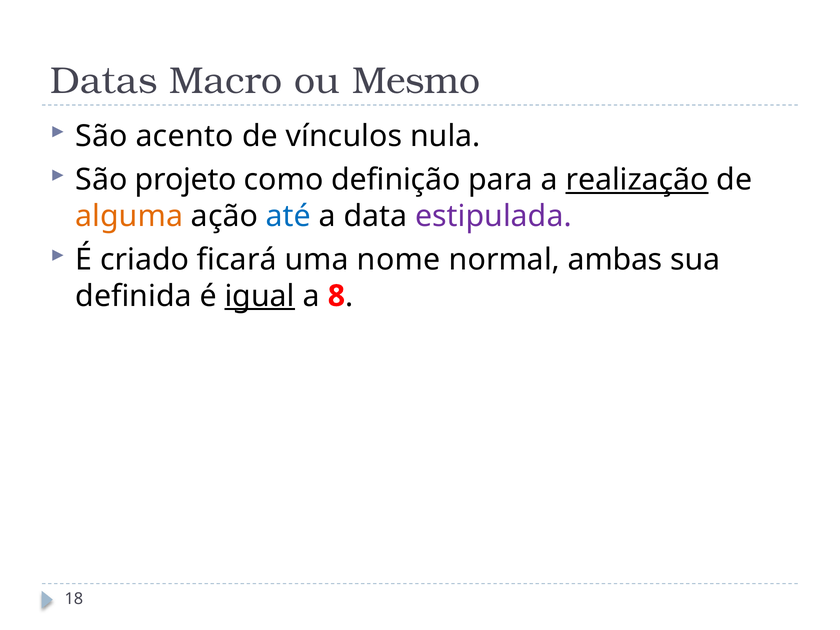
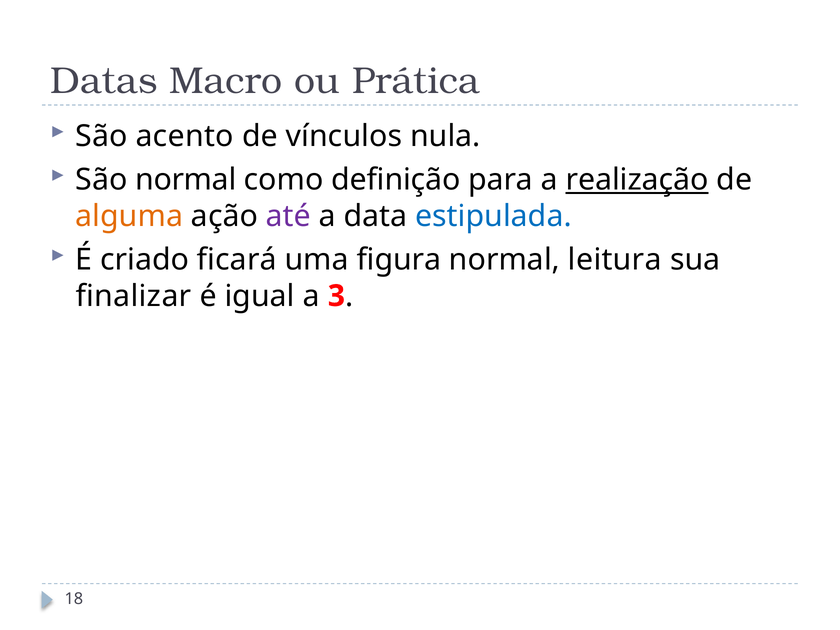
Mesmo: Mesmo -> Prática
São projeto: projeto -> normal
até colour: blue -> purple
estipulada colour: purple -> blue
nome: nome -> figura
ambas: ambas -> leitura
definida: definida -> finalizar
igual underline: present -> none
8: 8 -> 3
